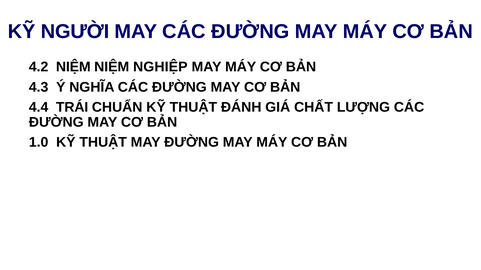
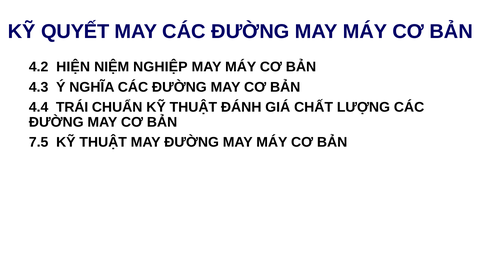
NGƯỜI: NGƯỜI -> QUYẾT
4.2 NIỆM: NIỆM -> HIỆN
1.0: 1.0 -> 7.5
